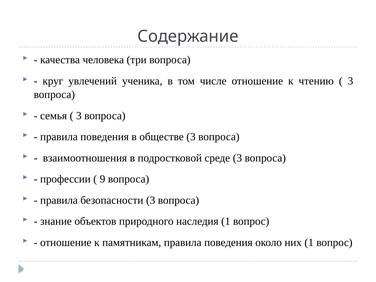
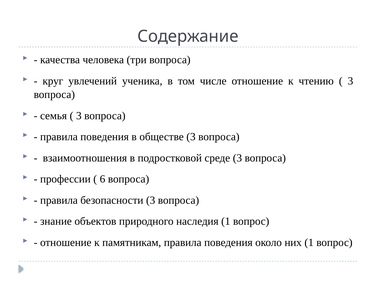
9: 9 -> 6
